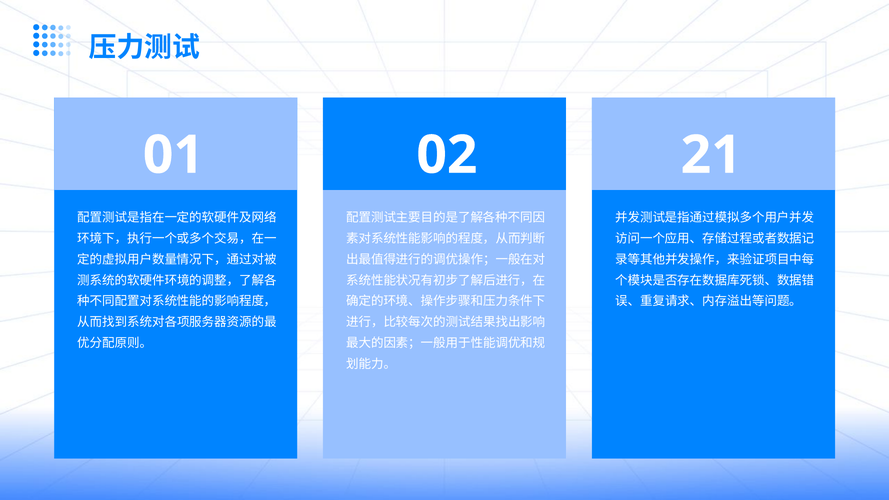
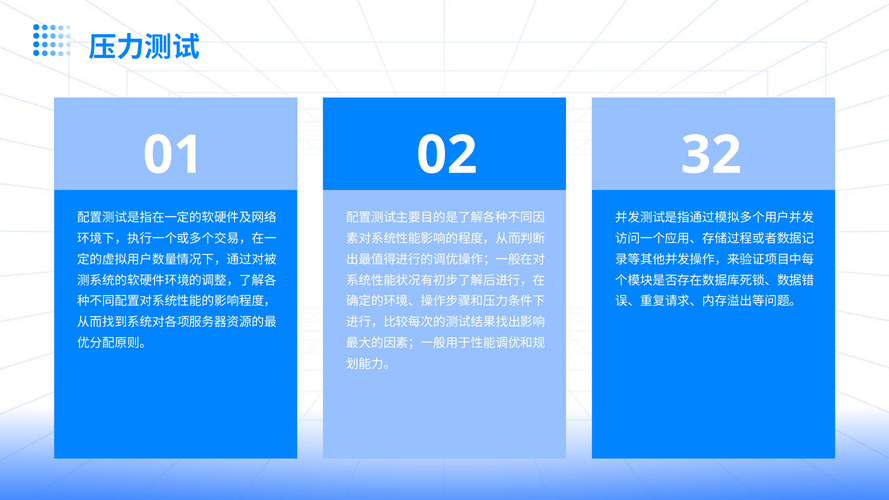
21: 21 -> 32
